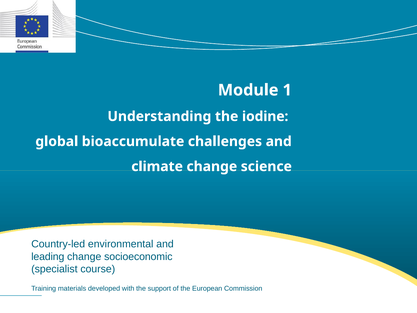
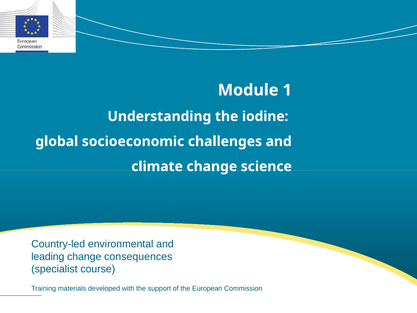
bioaccumulate: bioaccumulate -> socioeconomic
socioeconomic: socioeconomic -> consequences
